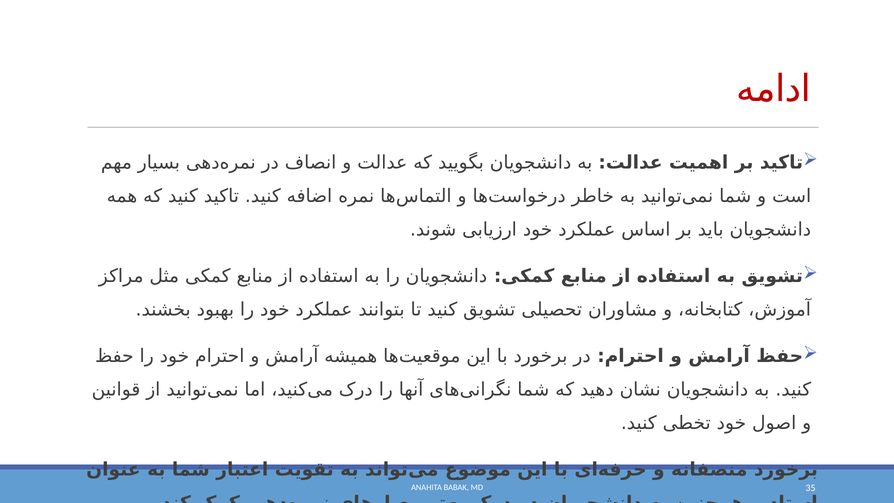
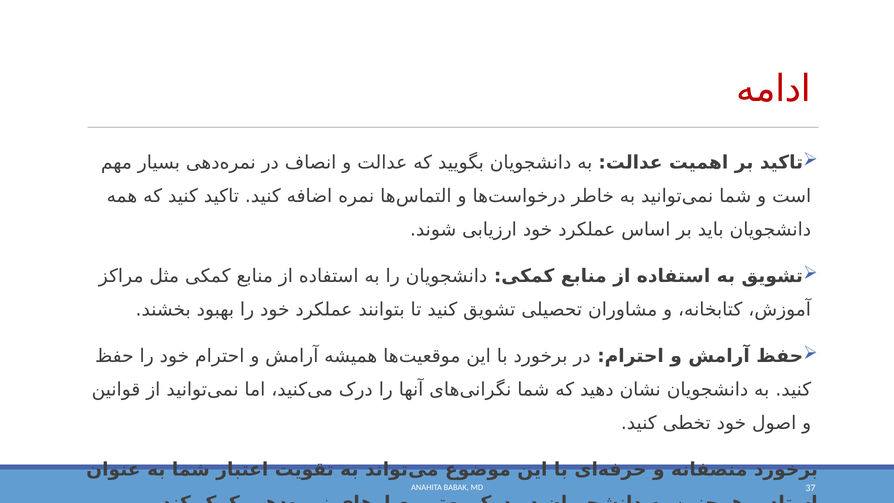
35: 35 -> 37
